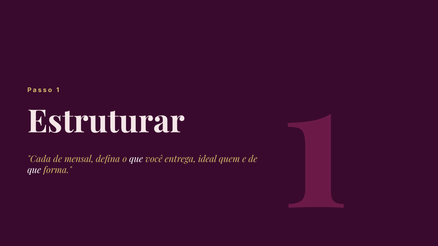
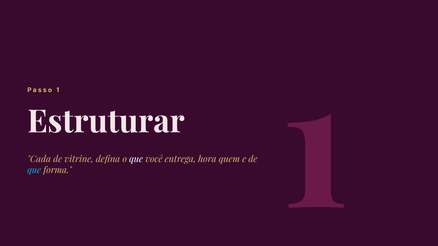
mensal: mensal -> vitrine
ideal: ideal -> hora
que at (34, 170) colour: white -> light blue
